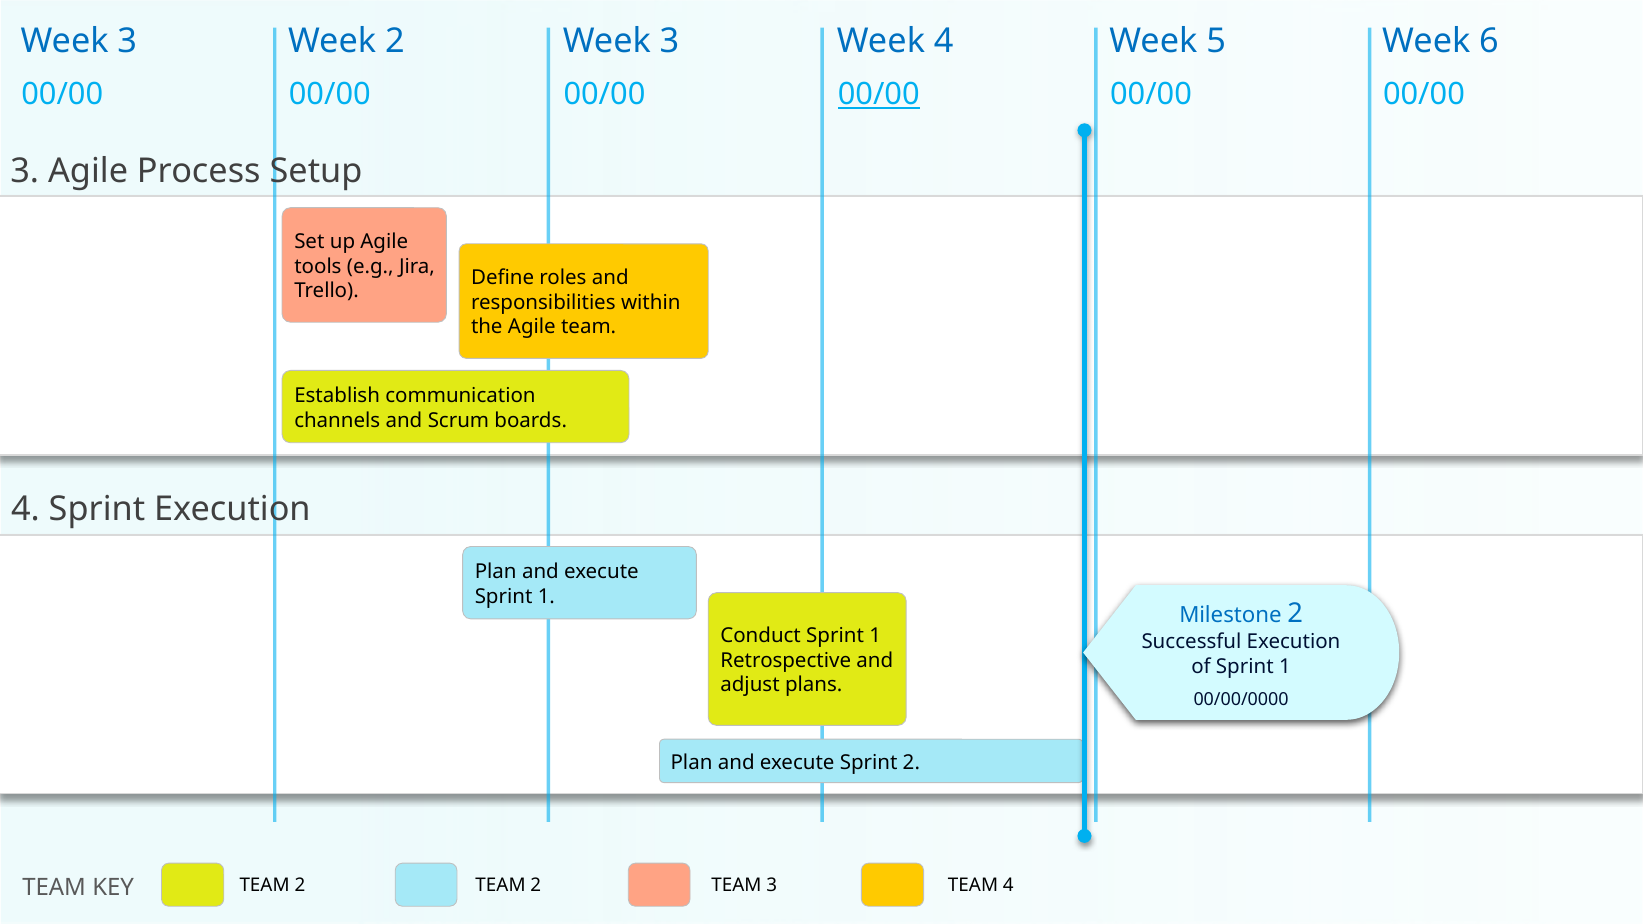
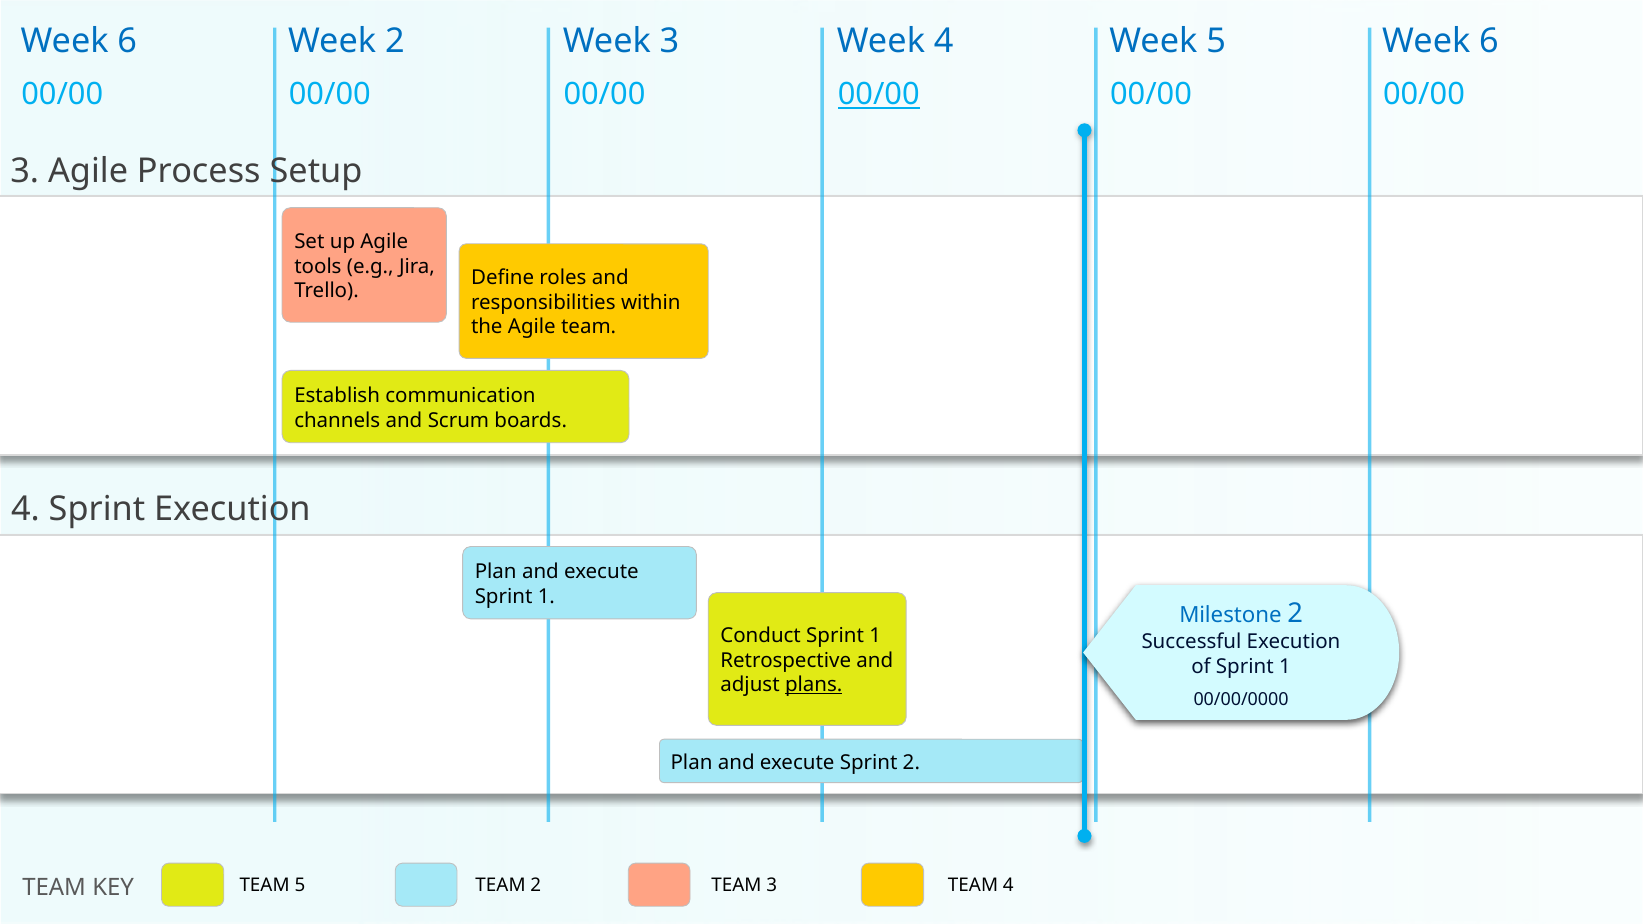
3 at (127, 41): 3 -> 6
plans underline: none -> present
2 at (300, 885): 2 -> 5
